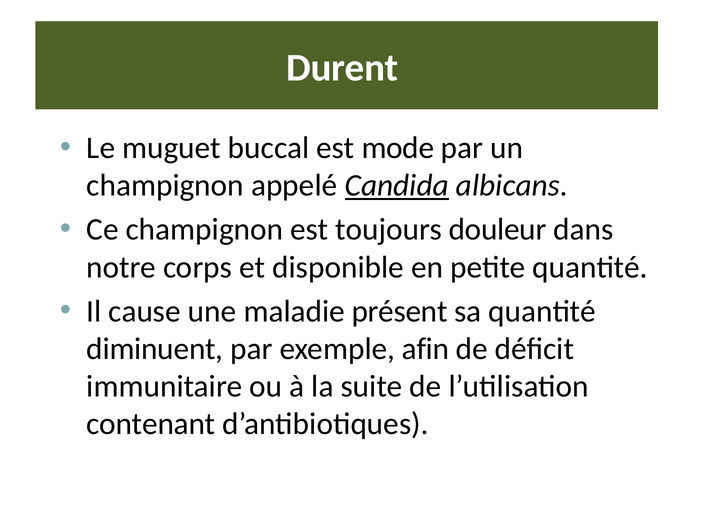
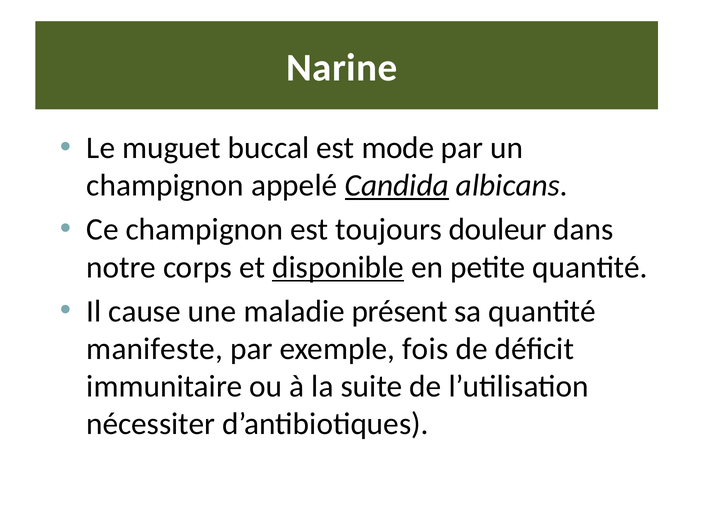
Durent: Durent -> Narine
disponible underline: none -> present
diminuent: diminuent -> manifeste
afin: afin -> fois
contenant: contenant -> nécessiter
